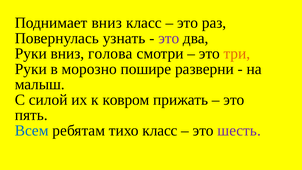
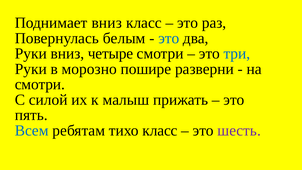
узнать: узнать -> белым
это at (169, 38) colour: purple -> blue
голова: голова -> четыре
три colour: orange -> blue
малыш at (40, 84): малыш -> смотри
ковром: ковром -> малыш
